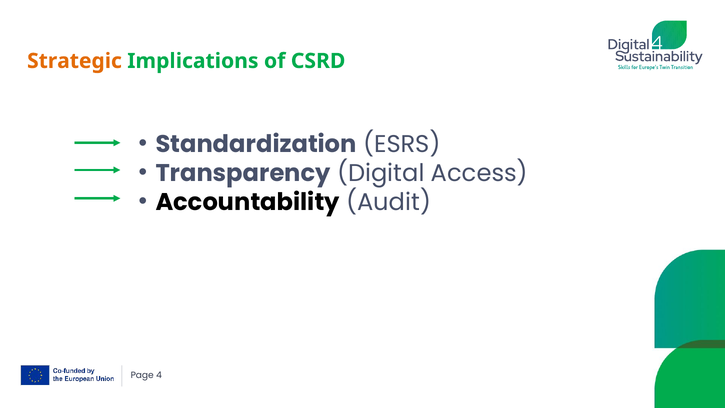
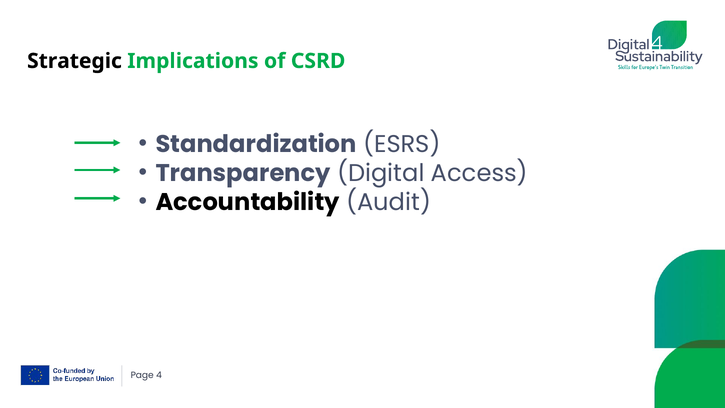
Strategic colour: orange -> black
